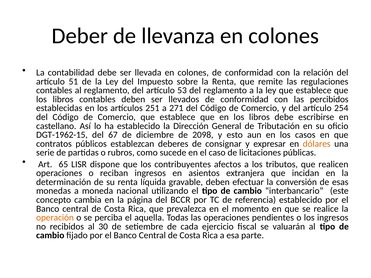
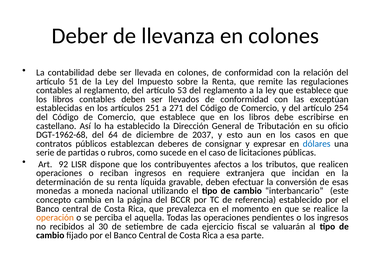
percibidos: percibidos -> exceptúan
DGT-1962-15: DGT-1962-15 -> DGT-1962-68
67: 67 -> 64
2098: 2098 -> 2037
dólares colour: orange -> blue
65: 65 -> 92
asientos: asientos -> requiere
